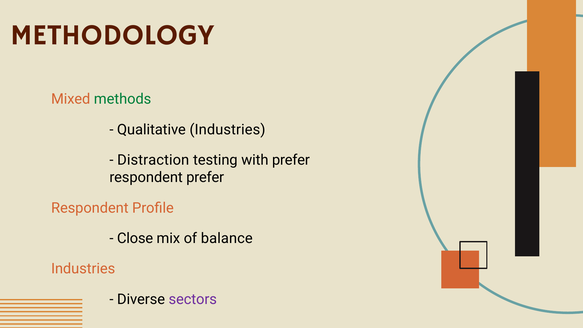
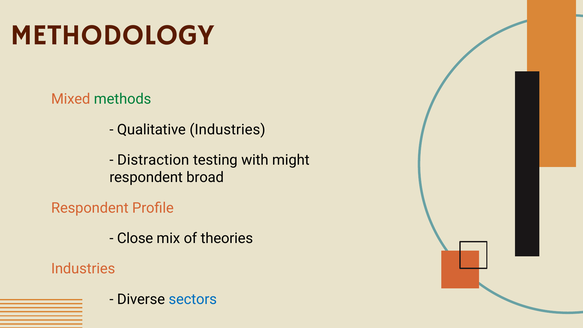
with prefer: prefer -> might
respondent prefer: prefer -> broad
balance: balance -> theories
sectors colour: purple -> blue
